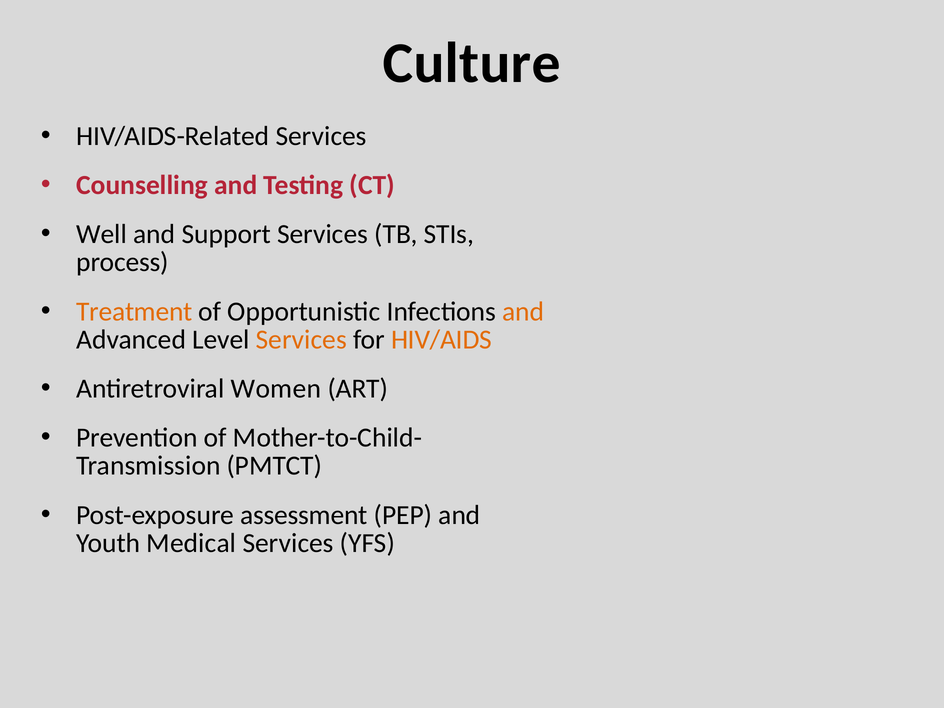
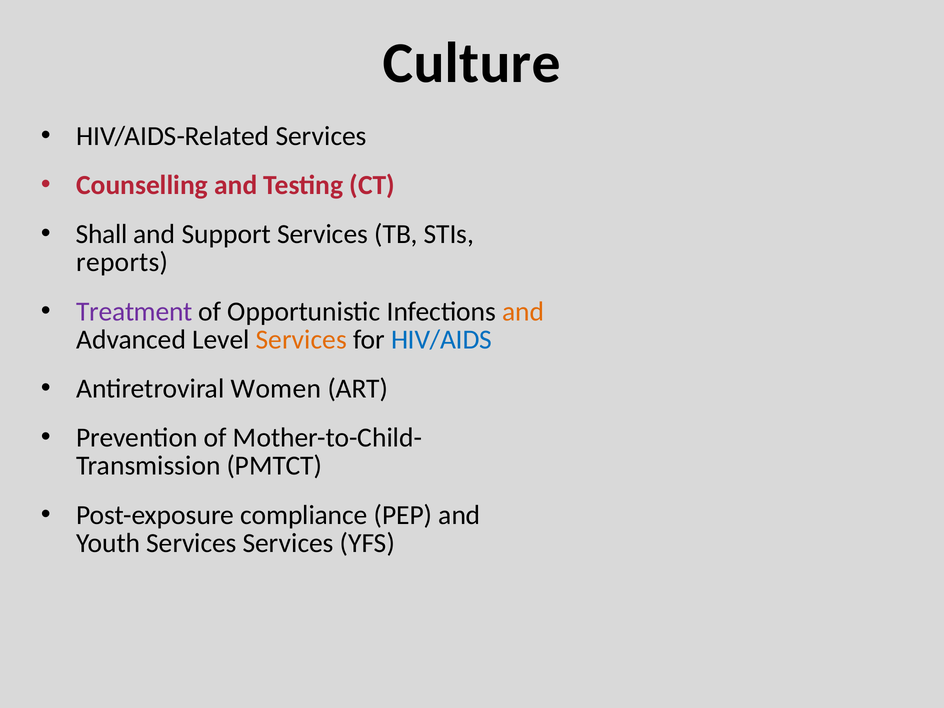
Well: Well -> Shall
process: process -> reports
Treatment colour: orange -> purple
HIV/AIDS colour: orange -> blue
assessment: assessment -> compliance
Youth Medical: Medical -> Services
